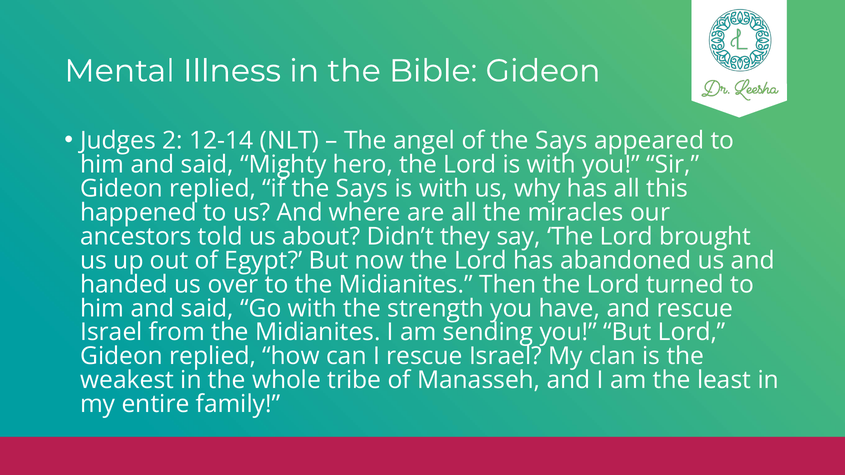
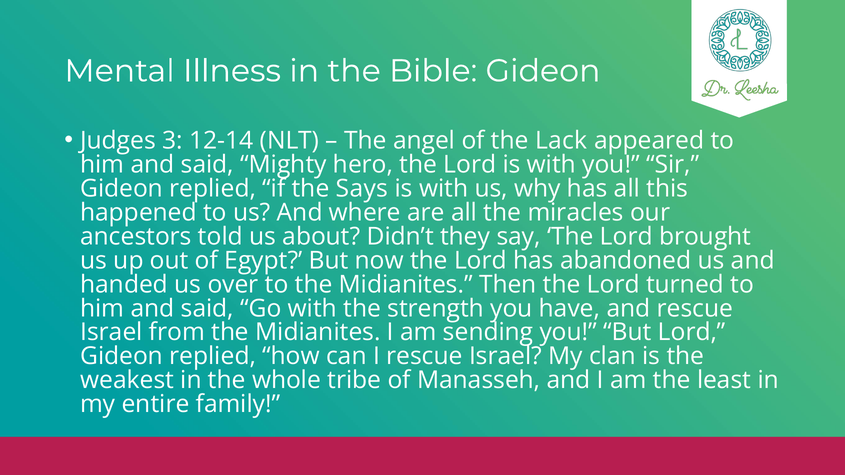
2: 2 -> 3
of the Says: Says -> Lack
